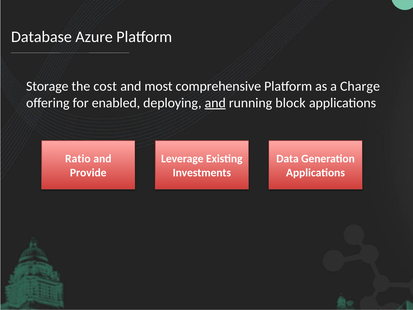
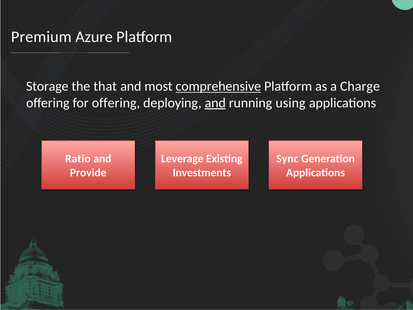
Database: Database -> Premium
cost: cost -> that
comprehensive underline: none -> present
for enabled: enabled -> offering
block: block -> using
Data: Data -> Sync
